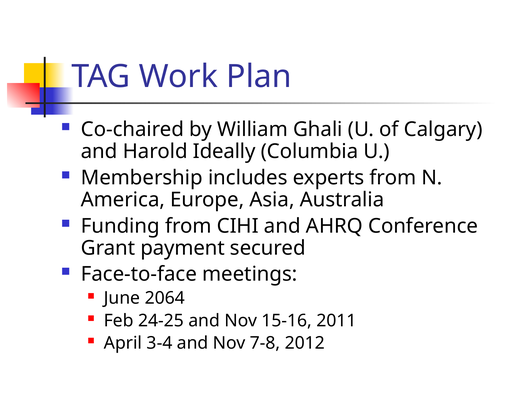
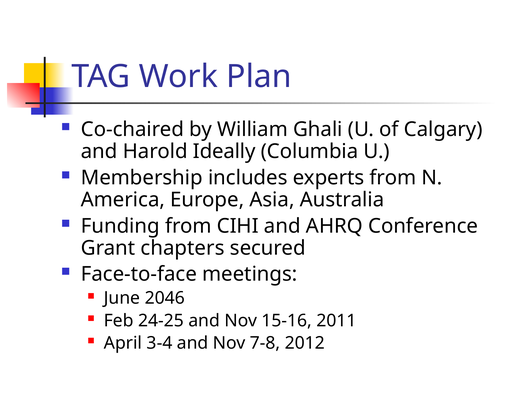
payment: payment -> chapters
2064: 2064 -> 2046
